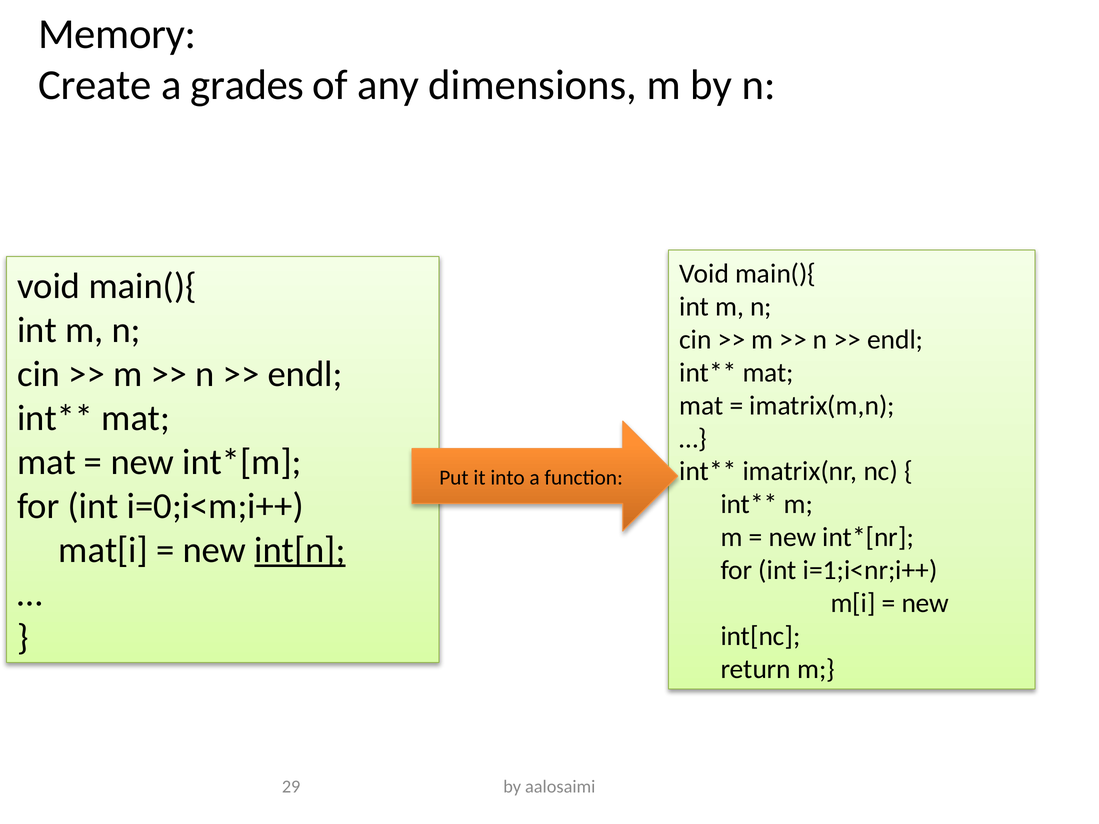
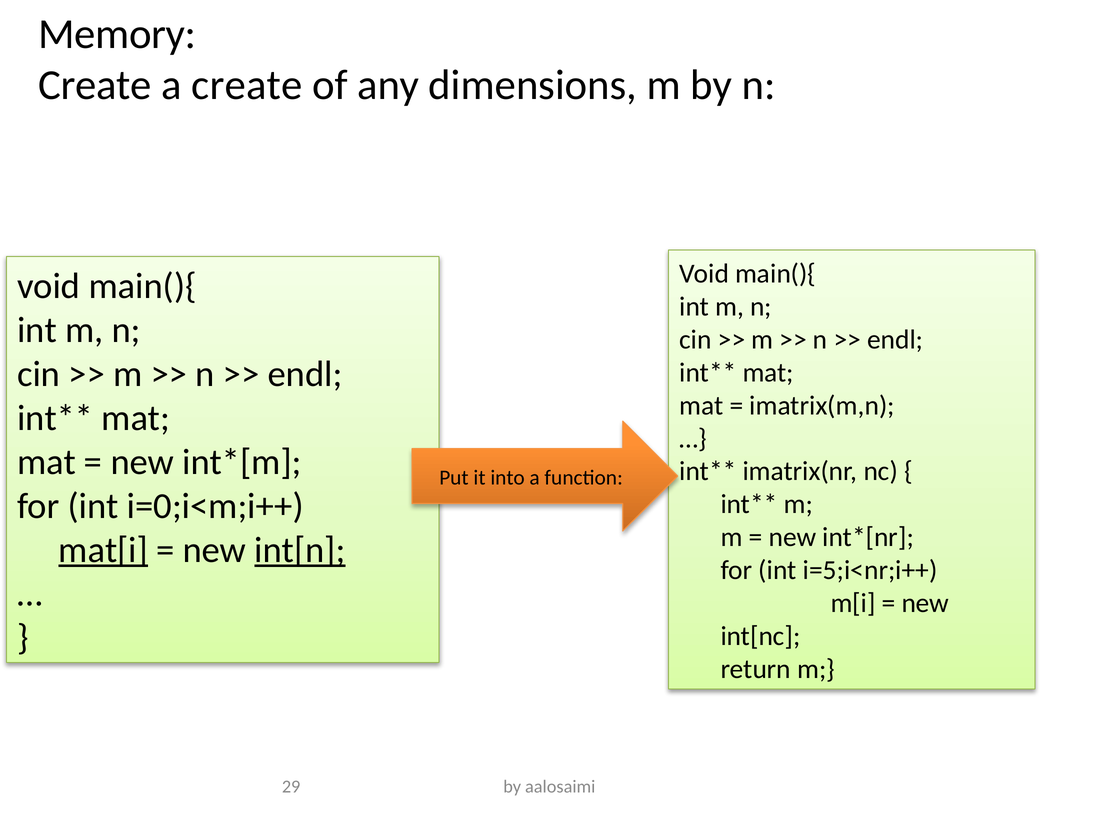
a grades: grades -> create
mat[i underline: none -> present
i=1;i<nr;i++: i=1;i<nr;i++ -> i=5;i<nr;i++
